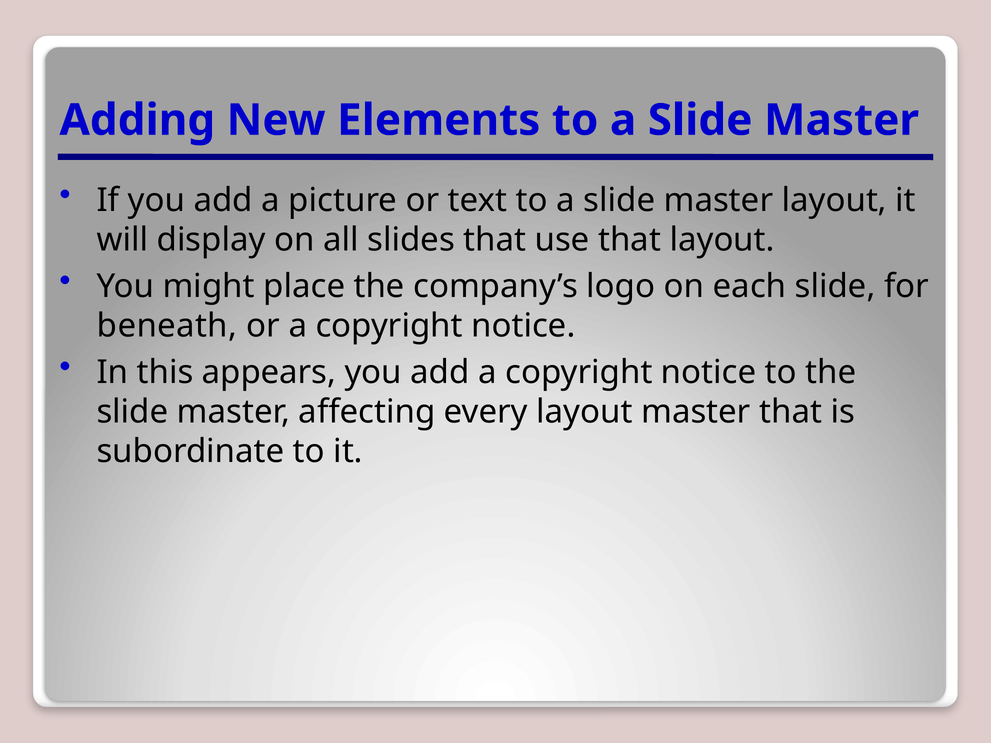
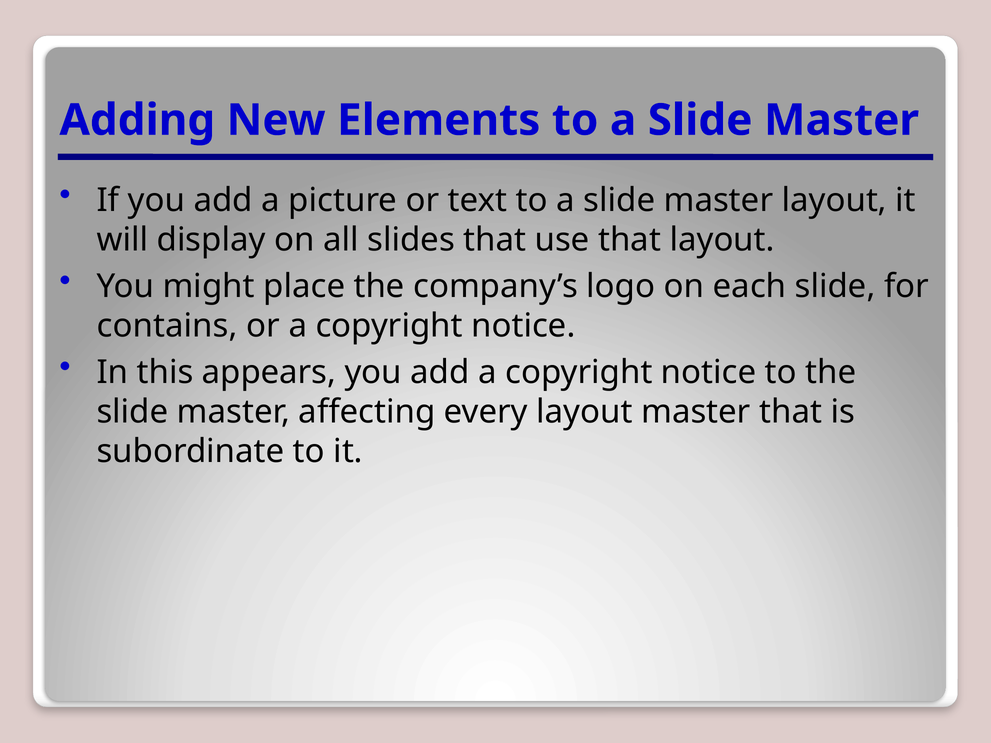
beneath: beneath -> contains
